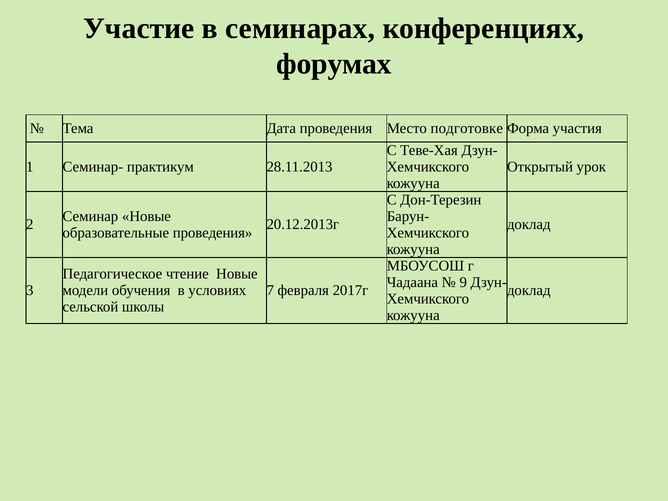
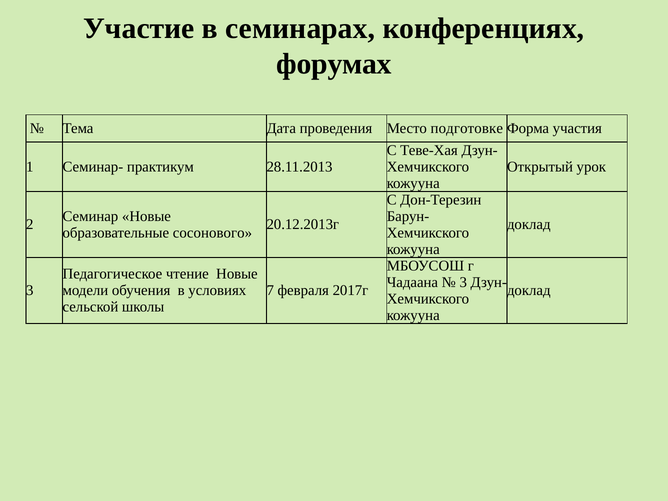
образовательные проведения: проведения -> сосонового
9 at (463, 282): 9 -> 3
